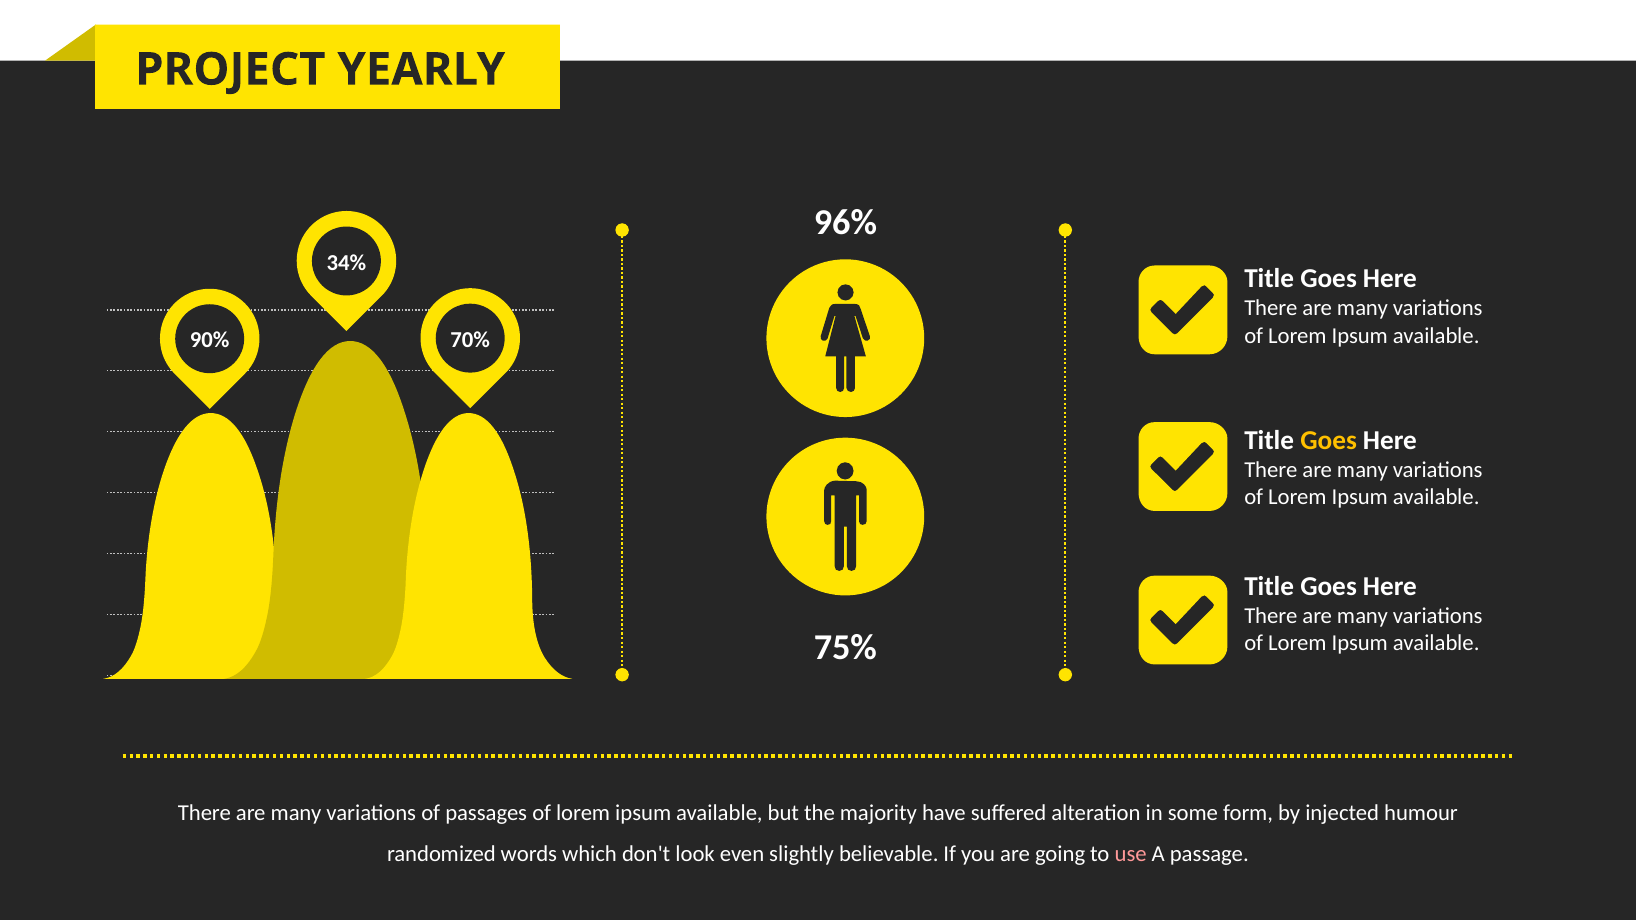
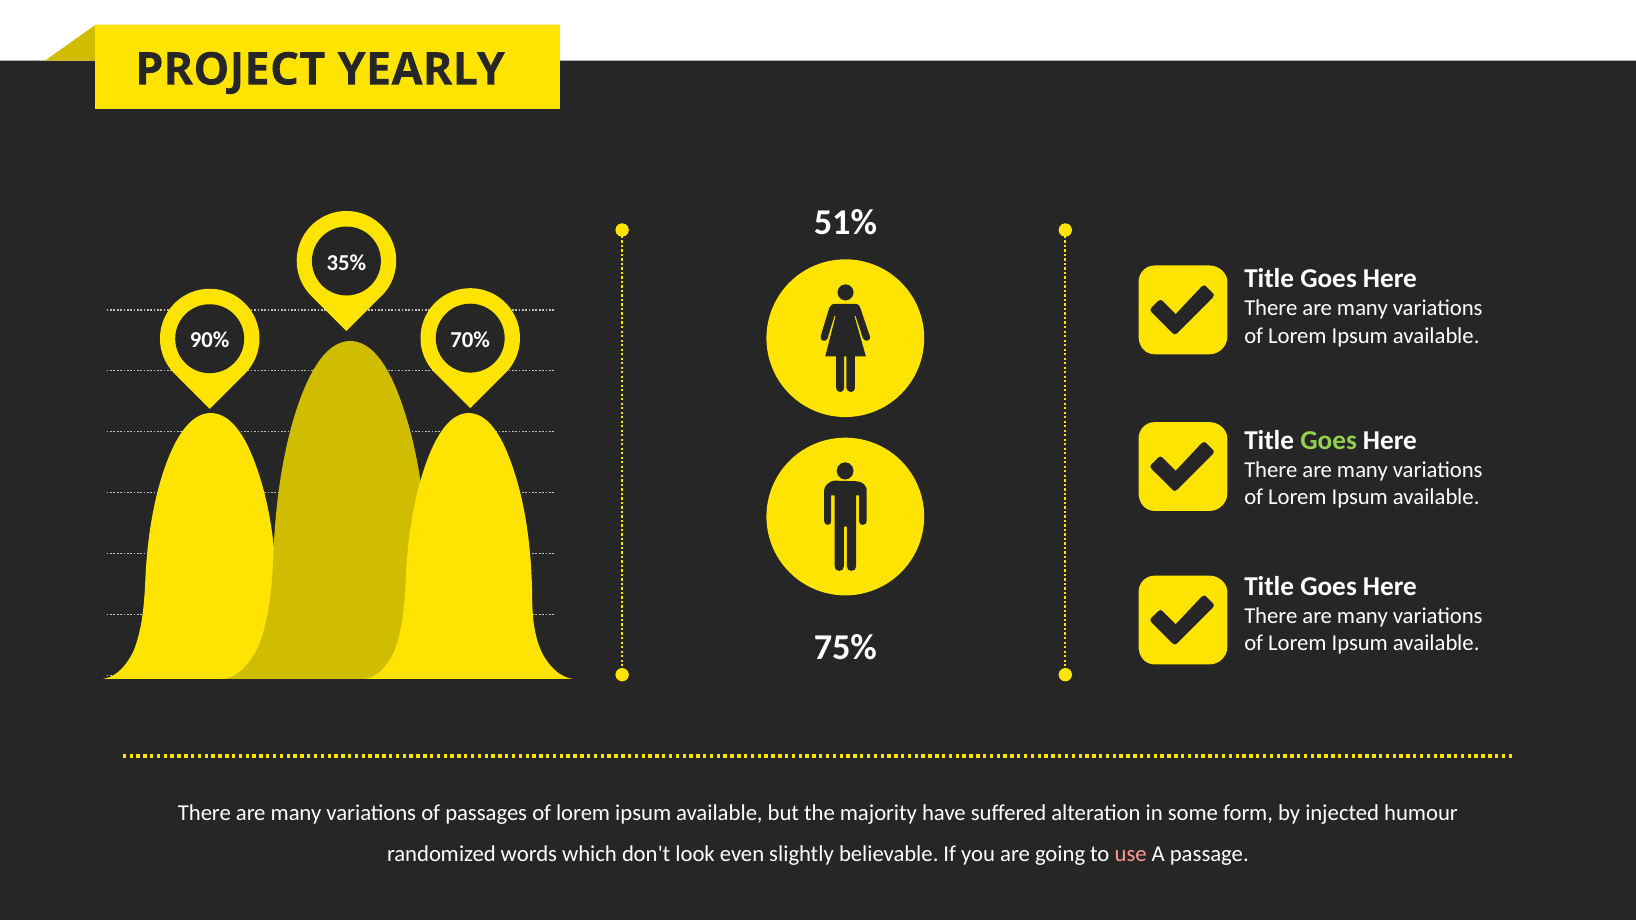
96%: 96% -> 51%
34%: 34% -> 35%
Goes at (1329, 440) colour: yellow -> light green
